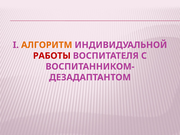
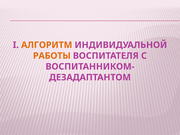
РАБОТЫ colour: red -> orange
